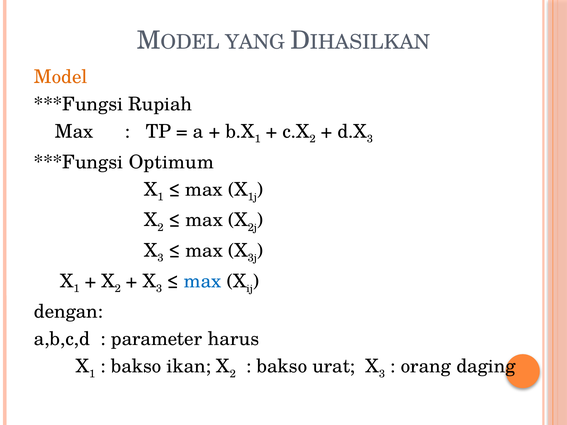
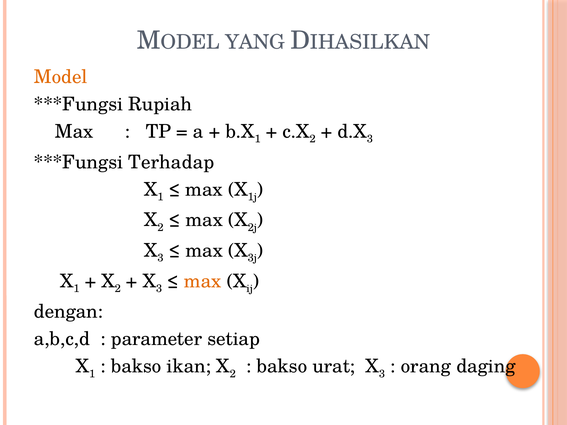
Optimum: Optimum -> Terhadap
max at (203, 281) colour: blue -> orange
harus: harus -> setiap
